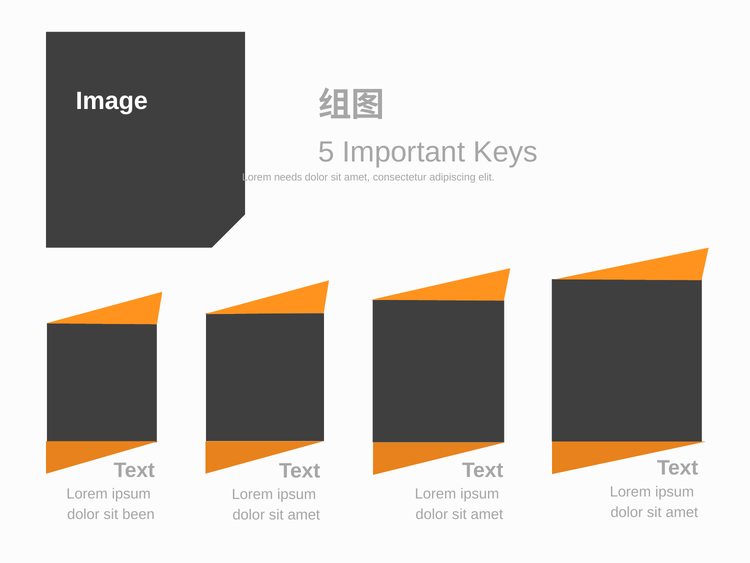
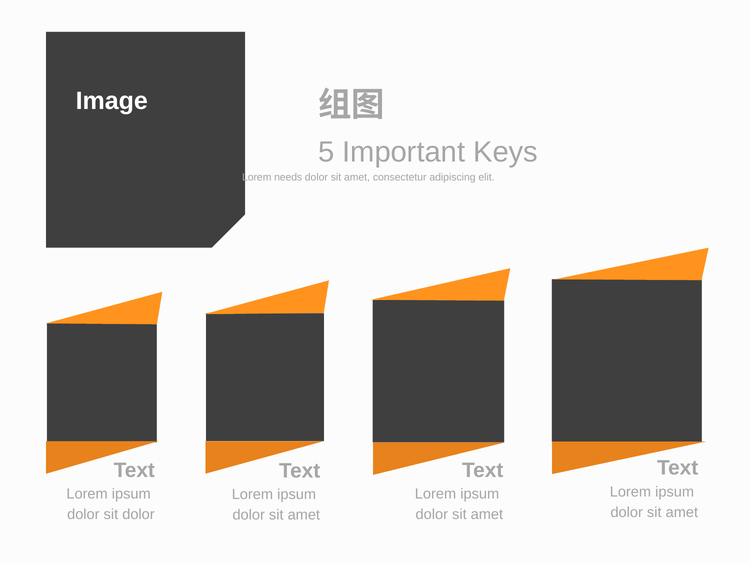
sit been: been -> dolor
